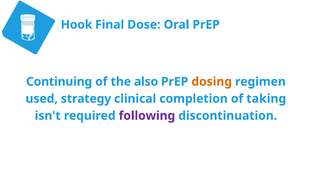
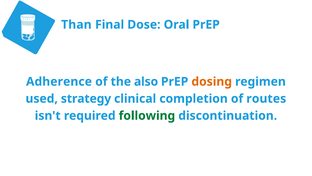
Hook: Hook -> Than
Continuing: Continuing -> Adherence
taking: taking -> routes
following colour: purple -> green
